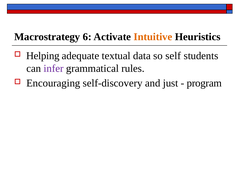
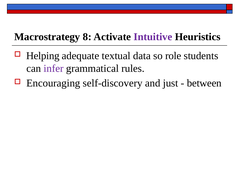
6: 6 -> 8
Intuitive colour: orange -> purple
self: self -> role
program: program -> between
